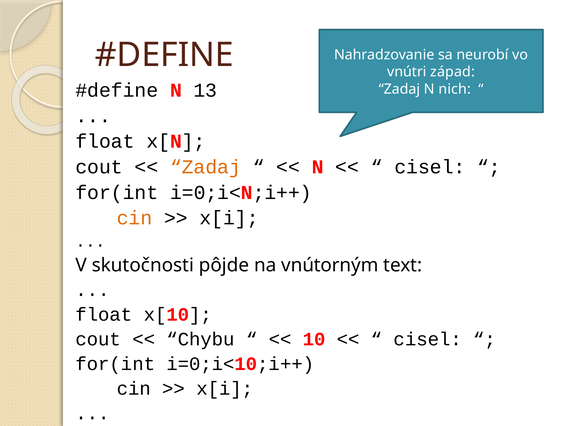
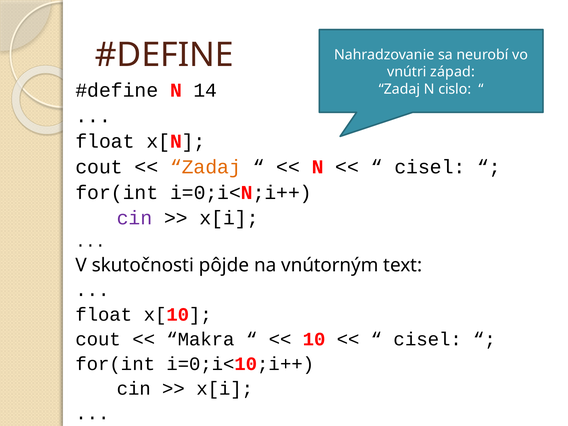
13: 13 -> 14
nich: nich -> cislo
cin at (135, 218) colour: orange -> purple
Chybu: Chybu -> Makra
